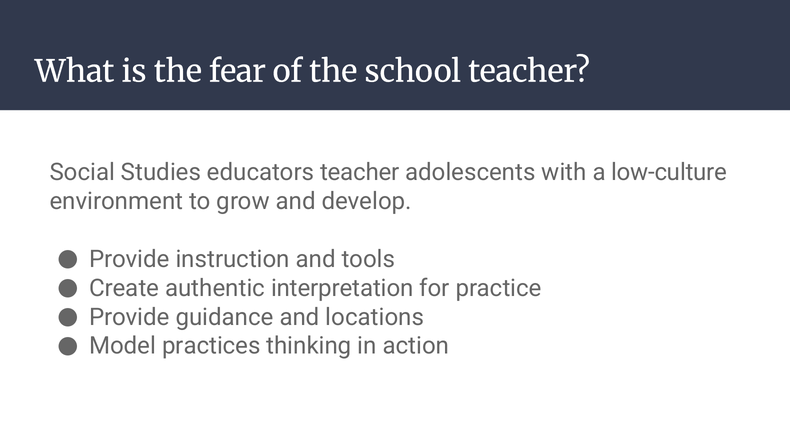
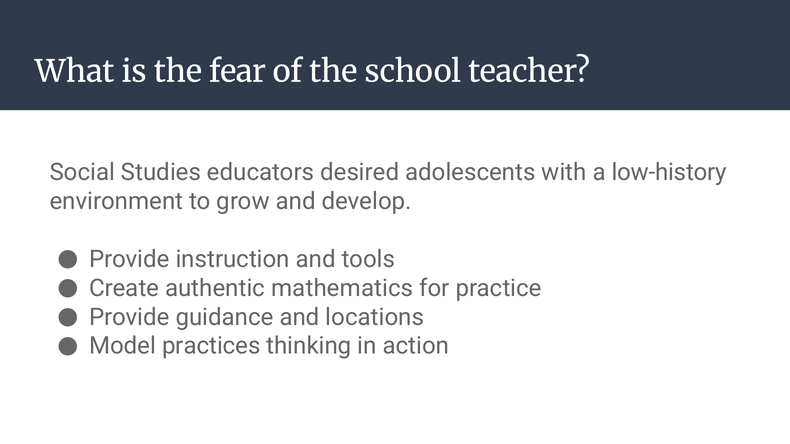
educators teacher: teacher -> desired
low-culture: low-culture -> low-history
interpretation: interpretation -> mathematics
